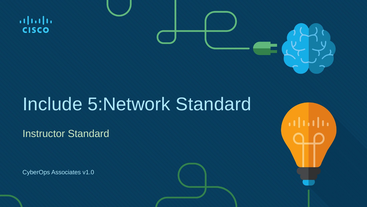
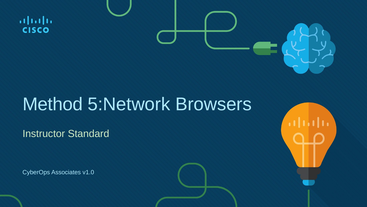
Include: Include -> Method
5:Network Standard: Standard -> Browsers
